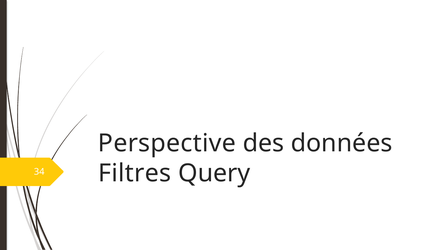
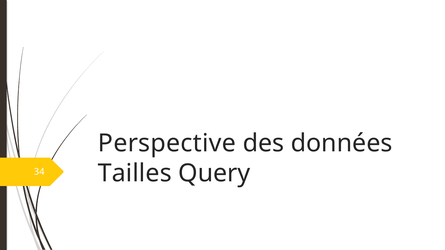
Filtres: Filtres -> Tailles
